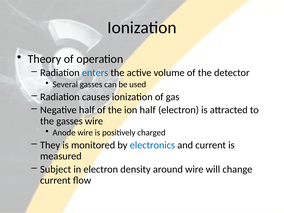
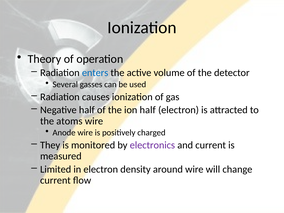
the gasses: gasses -> atoms
electronics colour: blue -> purple
Subject: Subject -> Limited
